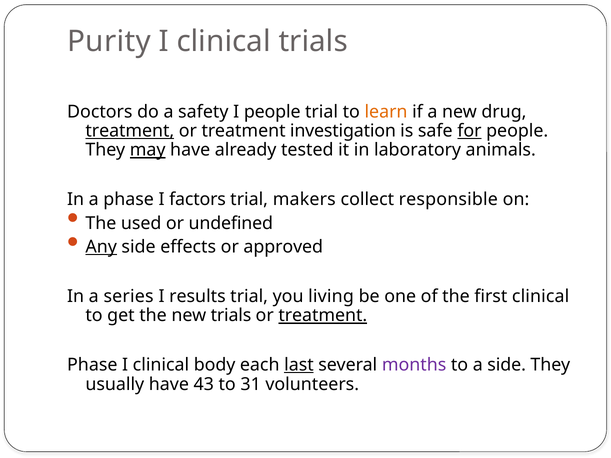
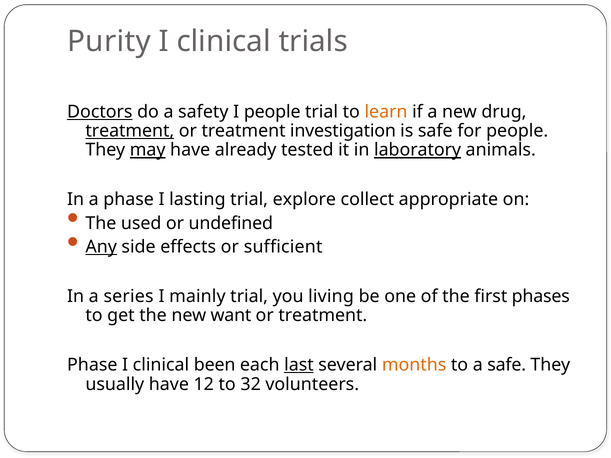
Doctors underline: none -> present
for underline: present -> none
laboratory underline: none -> present
factors: factors -> lasting
makers: makers -> explore
responsible: responsible -> appropriate
approved: approved -> sufficient
results: results -> mainly
first clinical: clinical -> phases
new trials: trials -> want
treatment at (323, 316) underline: present -> none
body: body -> been
months colour: purple -> orange
a side: side -> safe
43: 43 -> 12
31: 31 -> 32
